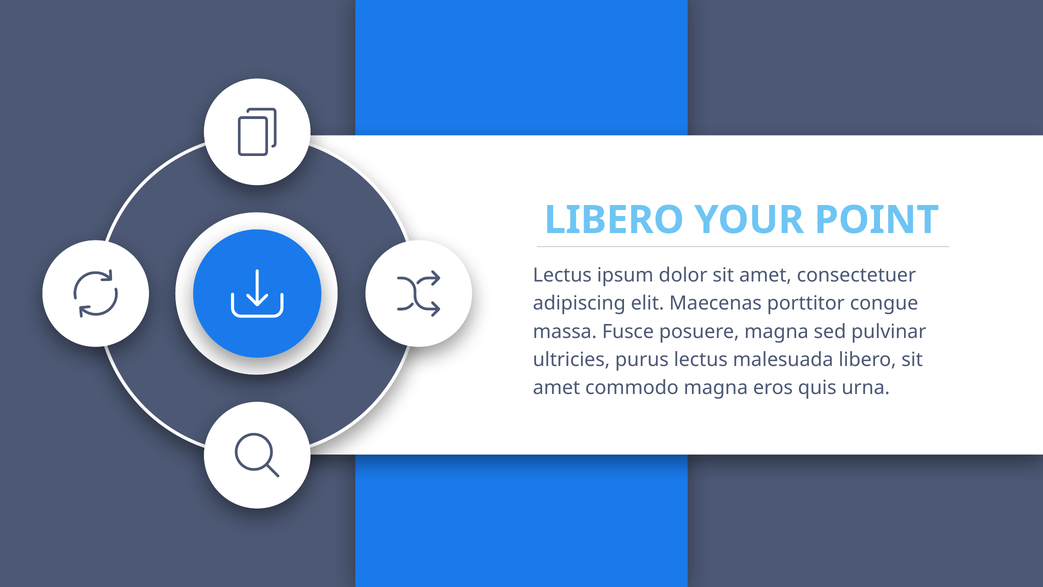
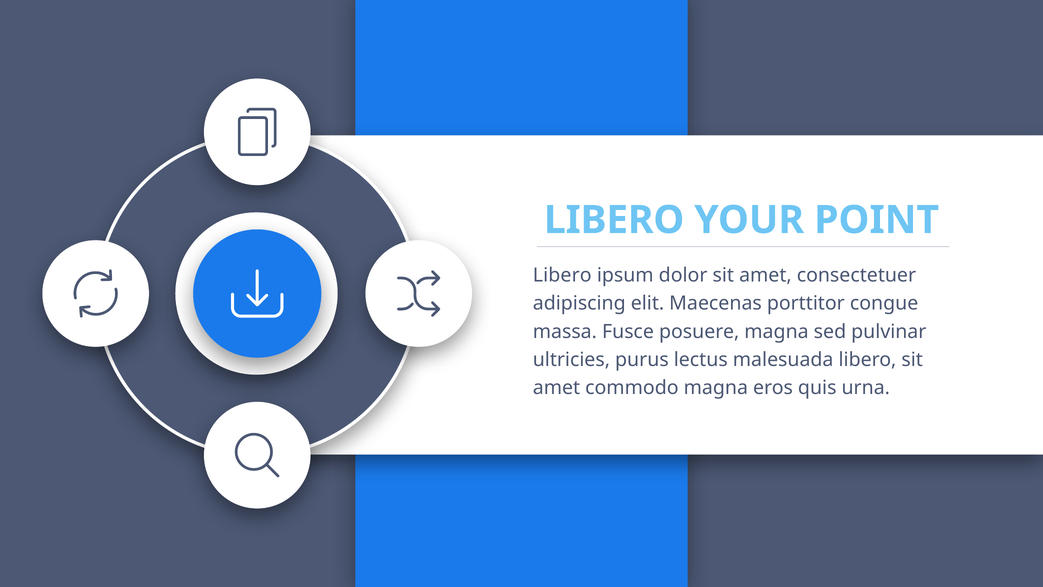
Lectus at (562, 275): Lectus -> Libero
